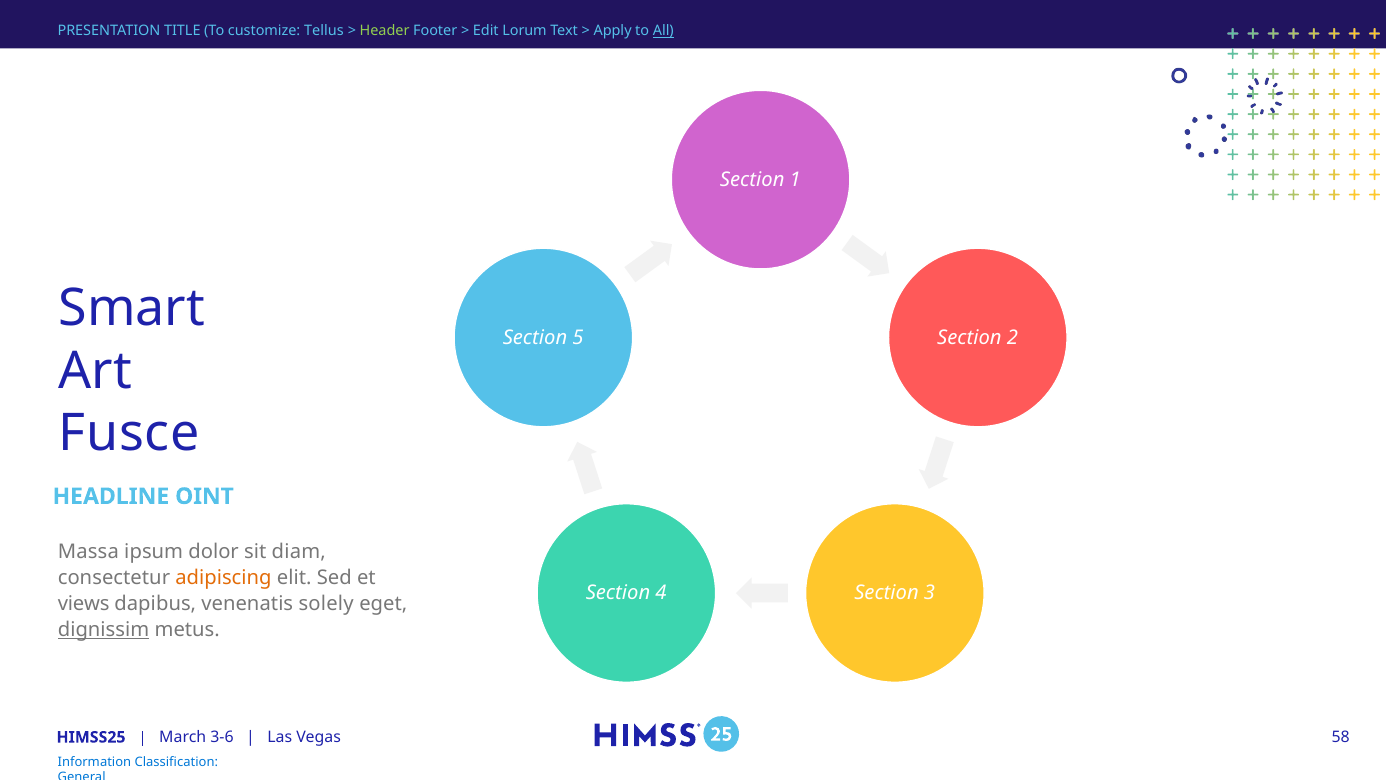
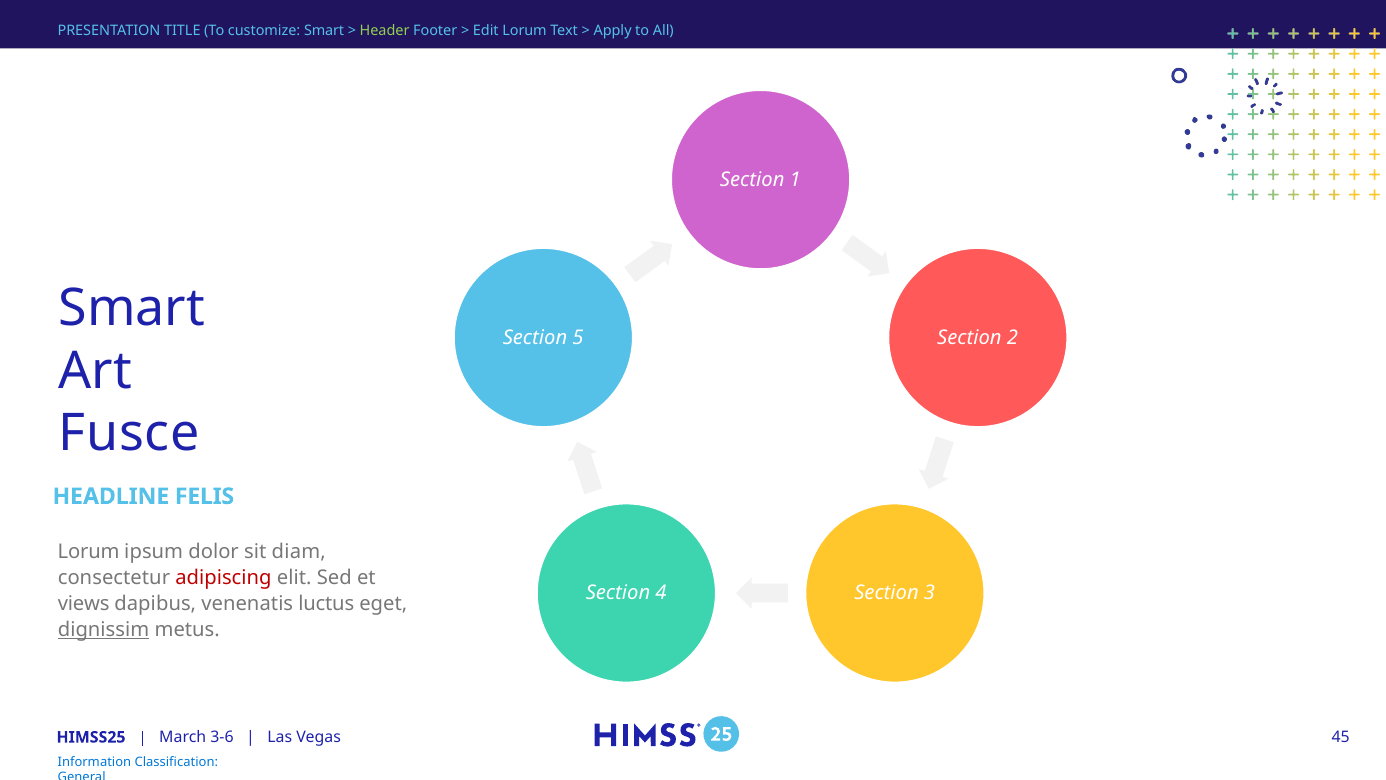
customize Tellus: Tellus -> Smart
All underline: present -> none
OINT: OINT -> FELIS
Massa at (88, 551): Massa -> Lorum
adipiscing colour: orange -> red
solely: solely -> luctus
58: 58 -> 45
